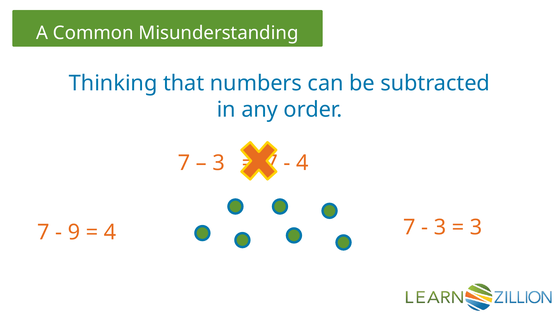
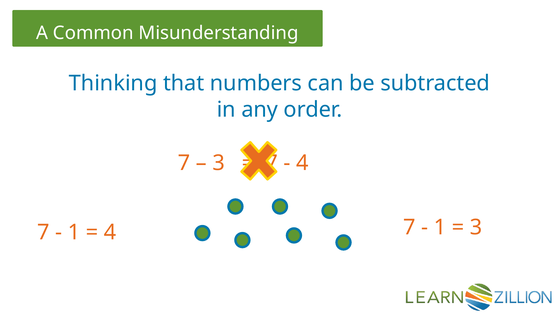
9 at (74, 232): 9 -> 1
3 at (440, 227): 3 -> 1
